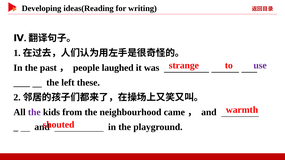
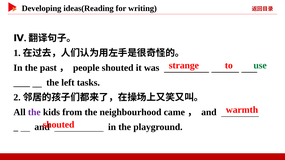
use colour: purple -> green
people laughed: laughed -> shouted
these: these -> tasks
